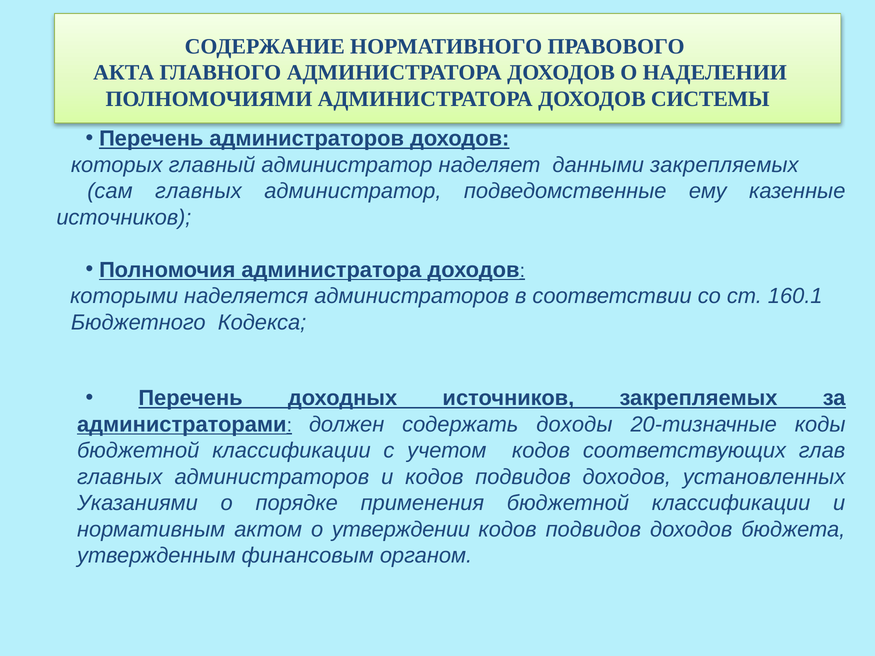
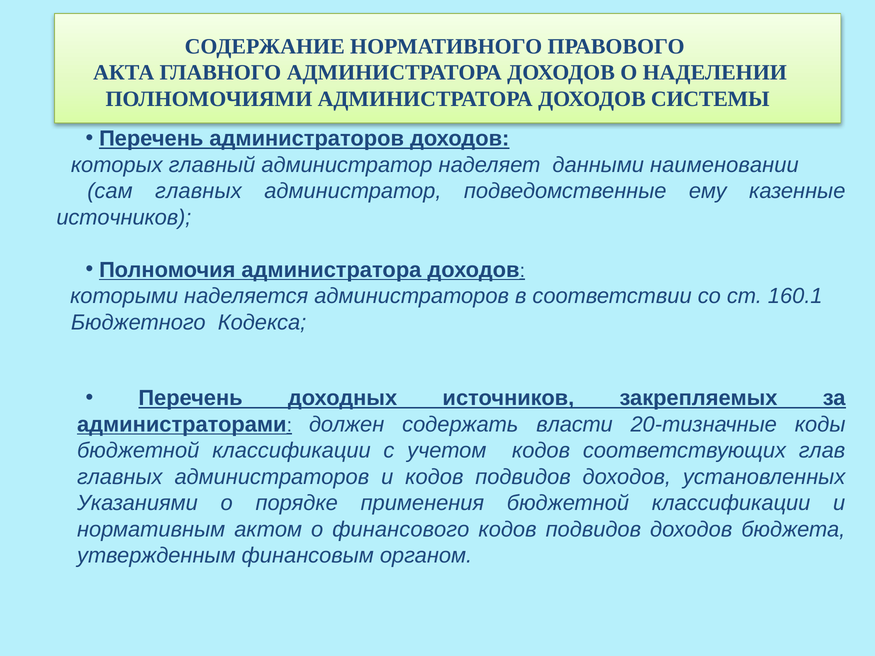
данными закрепляемых: закрепляемых -> наименовании
доходы: доходы -> власти
утверждении: утверждении -> финансового
